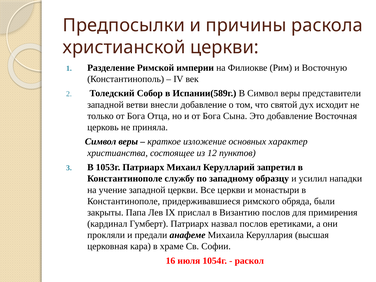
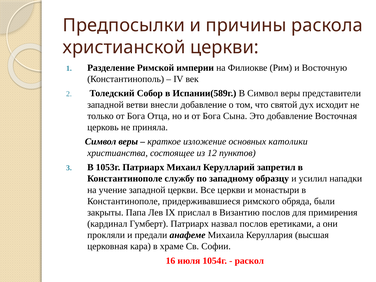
характер: характер -> католики
